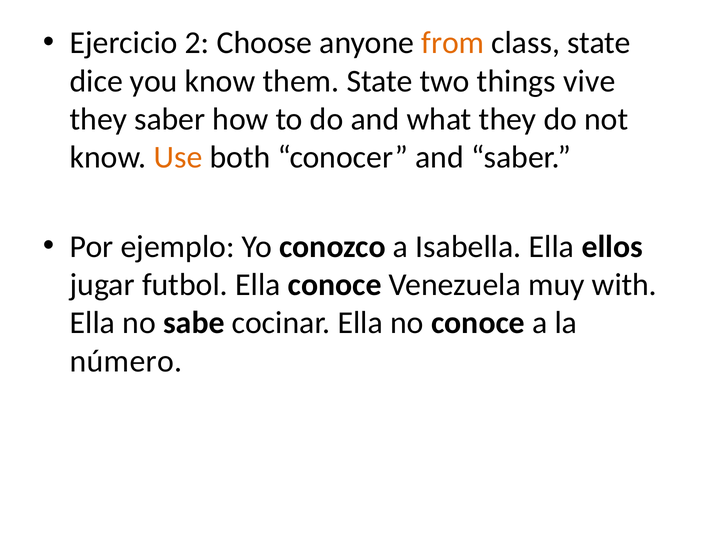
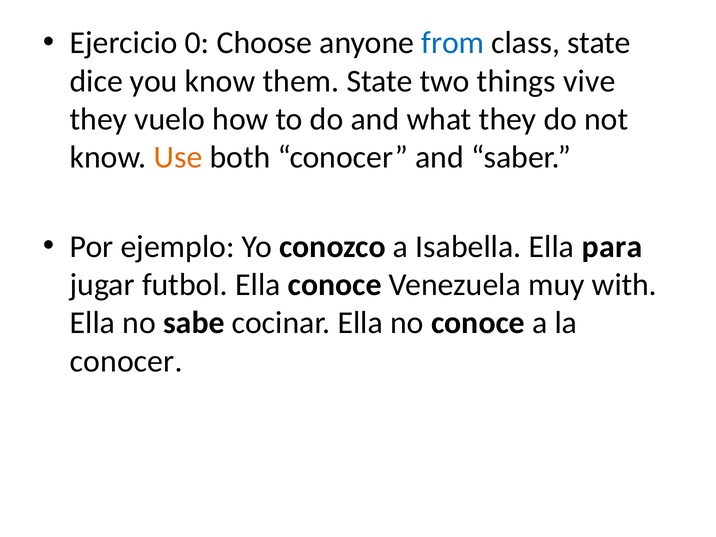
2: 2 -> 0
from colour: orange -> blue
they saber: saber -> vuelo
ellos: ellos -> para
número at (126, 361): número -> conocer
